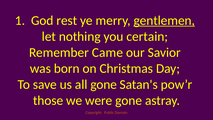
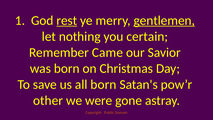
rest underline: none -> present
all gone: gone -> born
those: those -> other
